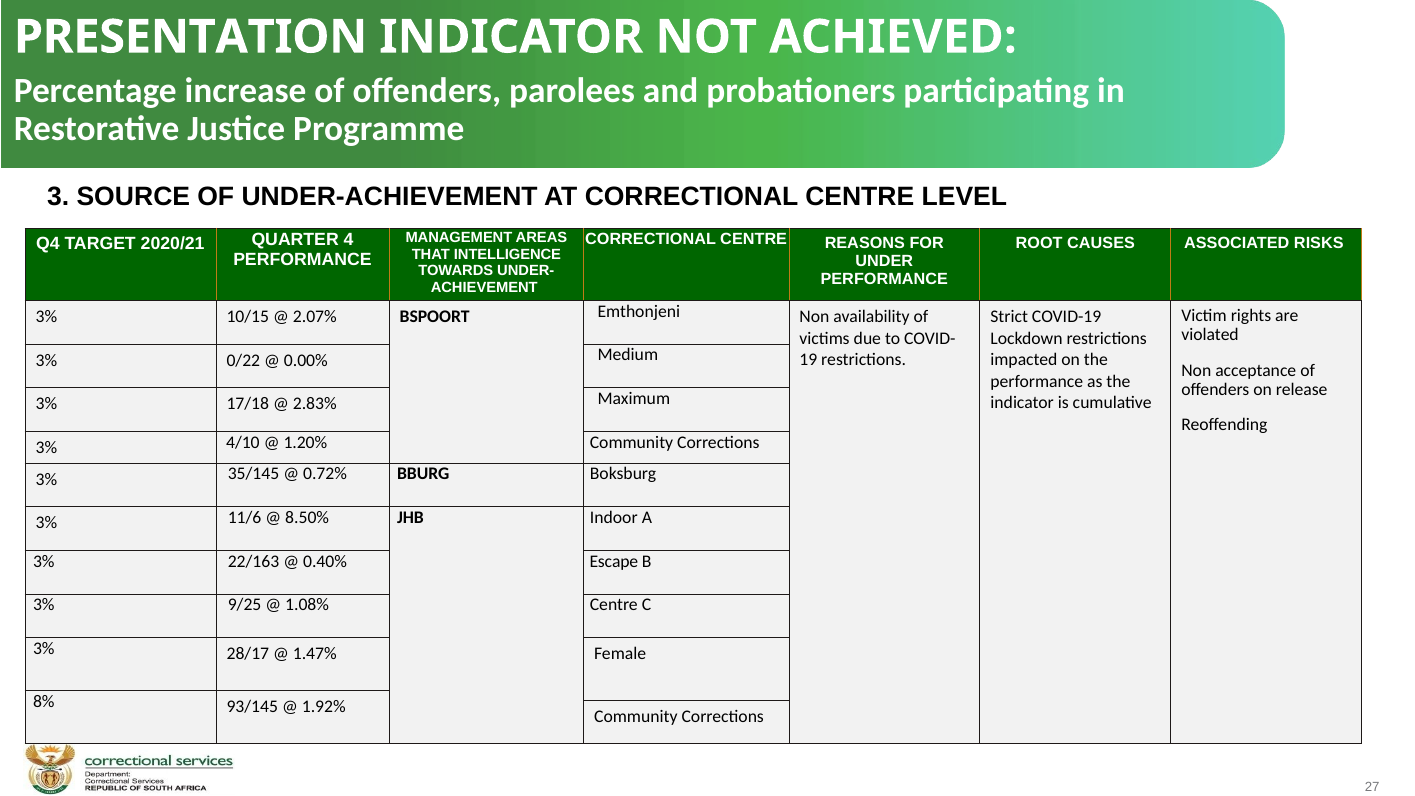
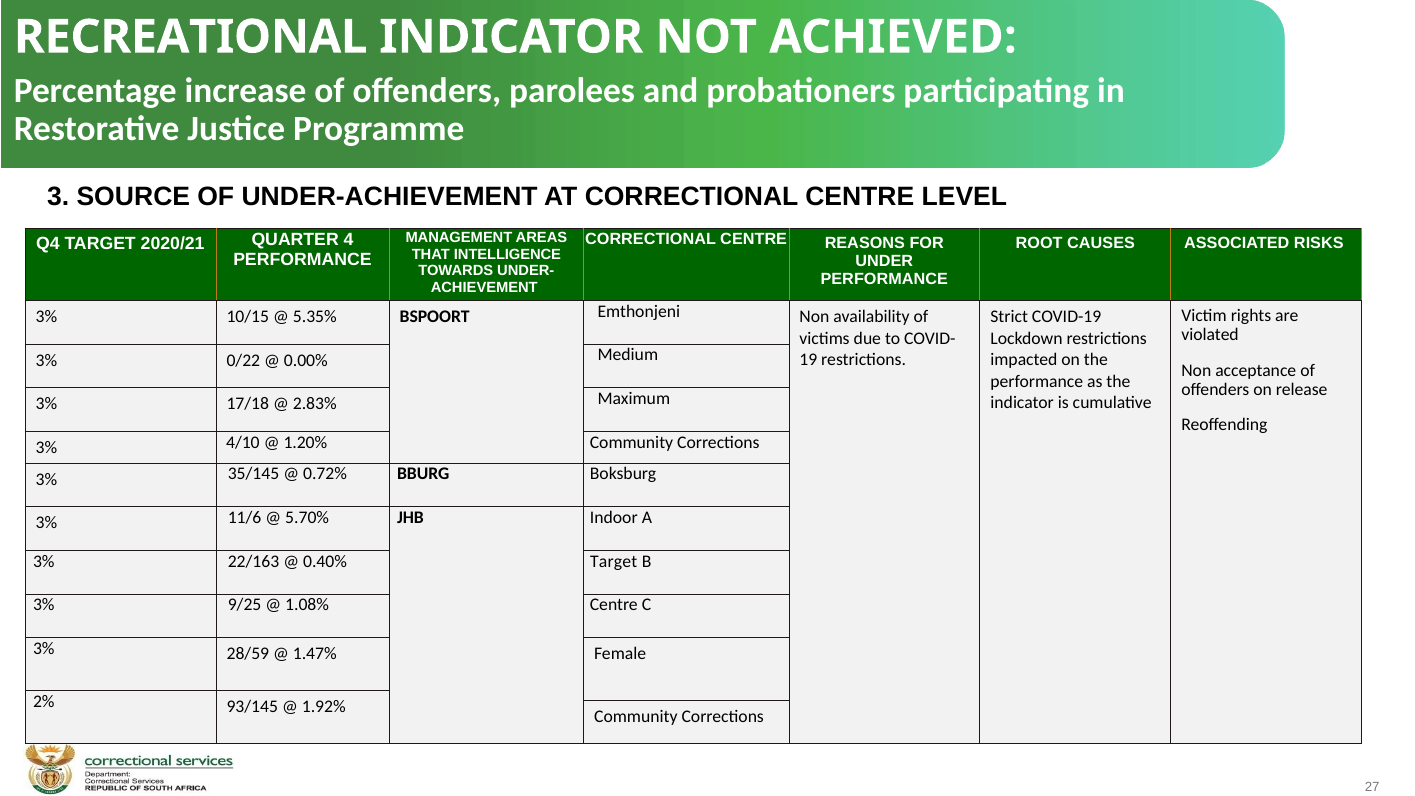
PRESENTATION: PRESENTATION -> RECREATIONAL
2.07%: 2.07% -> 5.35%
8.50%: 8.50% -> 5.70%
0.40% Escape: Escape -> Target
28/17: 28/17 -> 28/59
8%: 8% -> 2%
